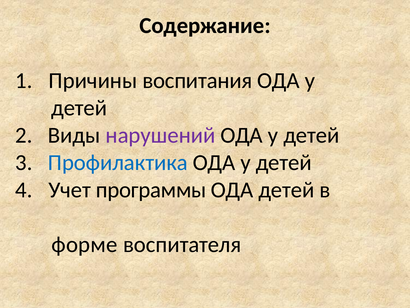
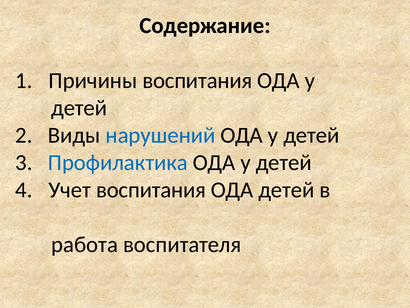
нарушений colour: purple -> blue
Учет программы: программы -> воспитания
форме: форме -> работа
